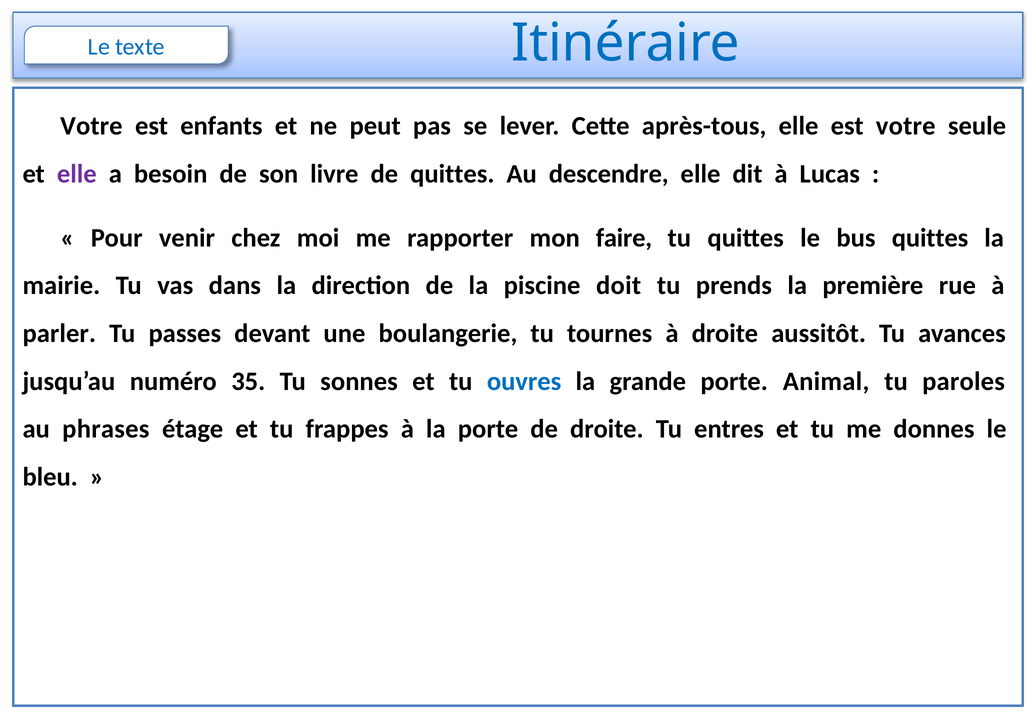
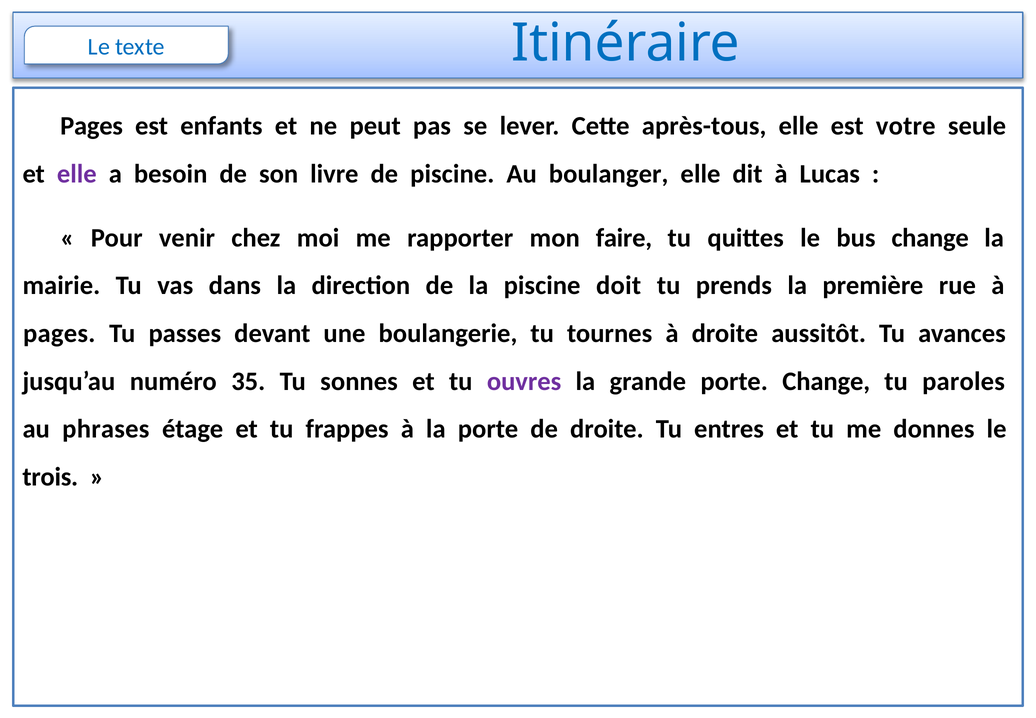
Votre at (91, 126): Votre -> Pages
de quittes: quittes -> piscine
descendre: descendre -> boulanger
bus quittes: quittes -> change
parler at (59, 333): parler -> pages
ouvres colour: blue -> purple
porte Animal: Animal -> Change
bleu: bleu -> trois
